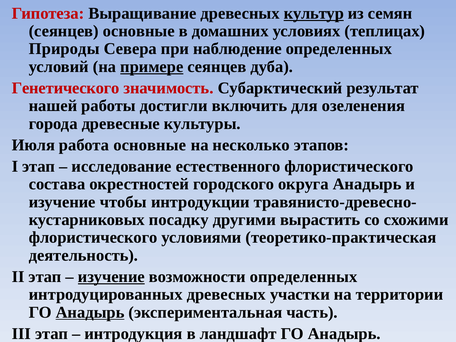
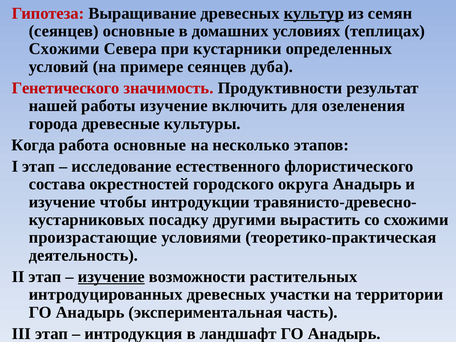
Природы at (64, 49): Природы -> Схожими
наблюдение: наблюдение -> кустарники
примере underline: present -> none
Субарктический: Субарктический -> Продуктивности
работы достигли: достигли -> изучение
Июля: Июля -> Когда
флористического at (93, 238): флористического -> произрастающие
возможности определенных: определенных -> растительных
Анадырь at (90, 312) underline: present -> none
